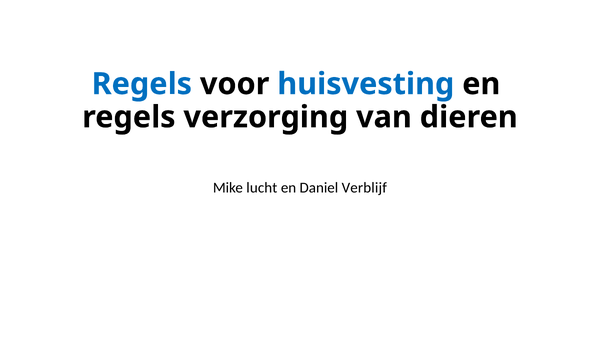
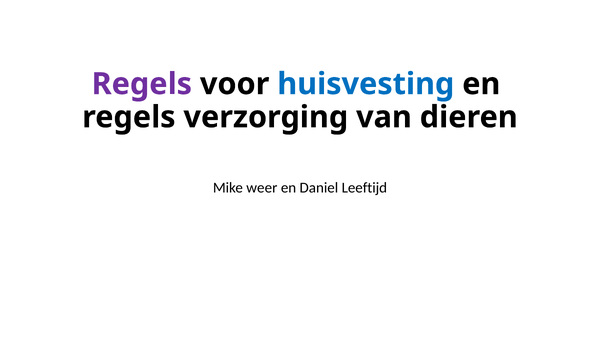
Regels at (142, 84) colour: blue -> purple
lucht: lucht -> weer
Verblijf: Verblijf -> Leeftijd
